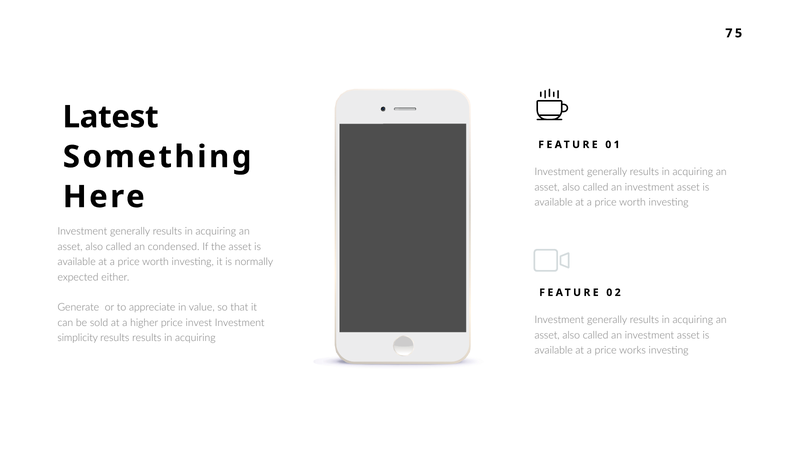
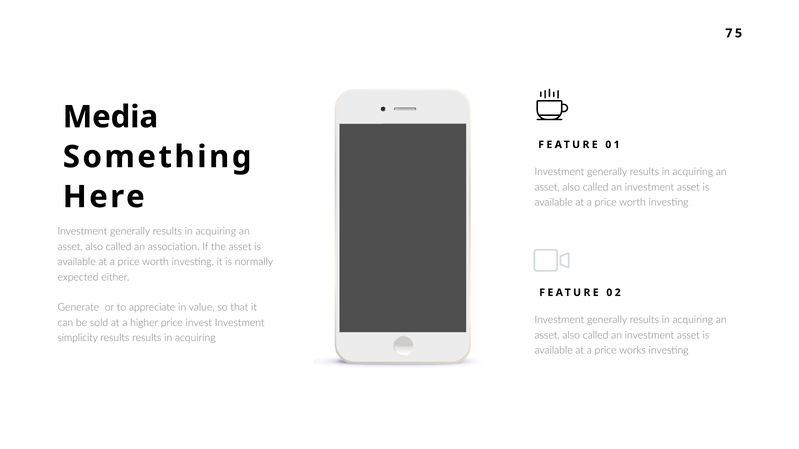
Latest: Latest -> Media
condensed: condensed -> association
